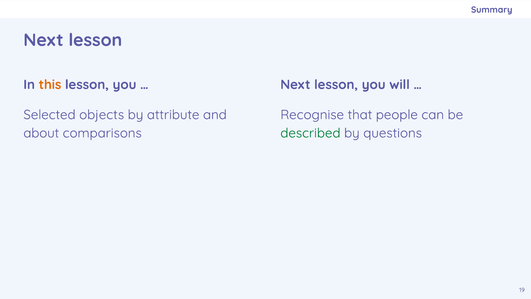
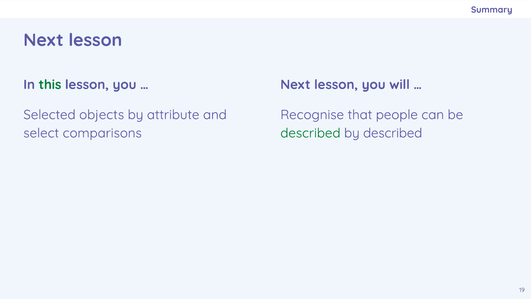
this colour: orange -> green
about: about -> select
by questions: questions -> described
